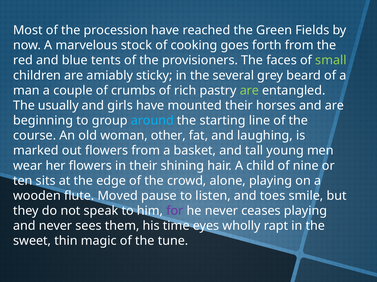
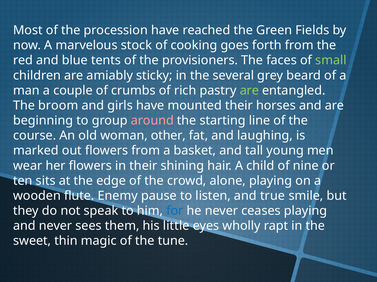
usually: usually -> broom
around colour: light blue -> pink
Moved: Moved -> Enemy
toes: toes -> true
for colour: purple -> blue
time: time -> little
